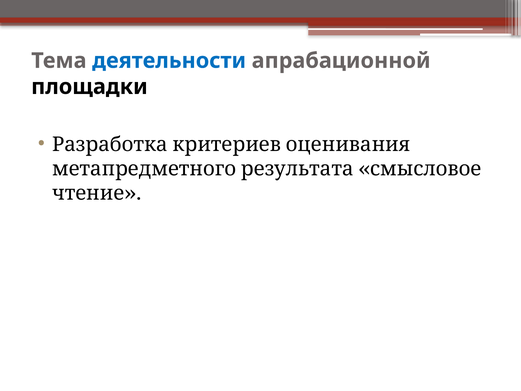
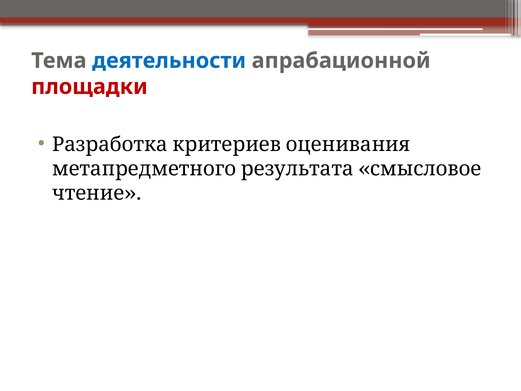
площадки colour: black -> red
